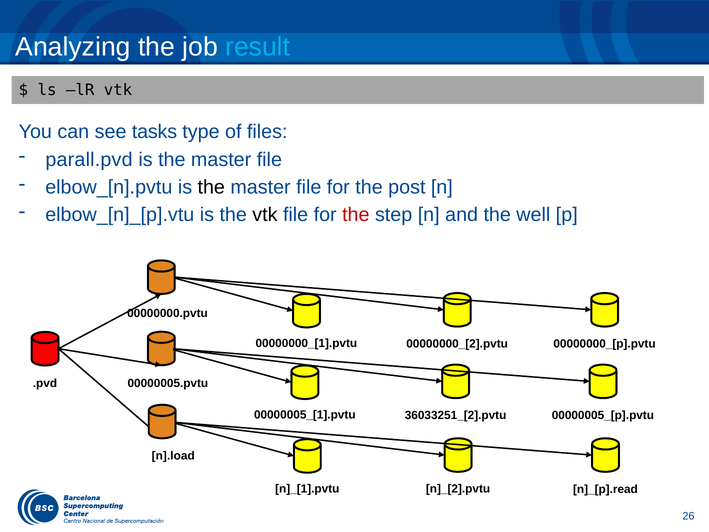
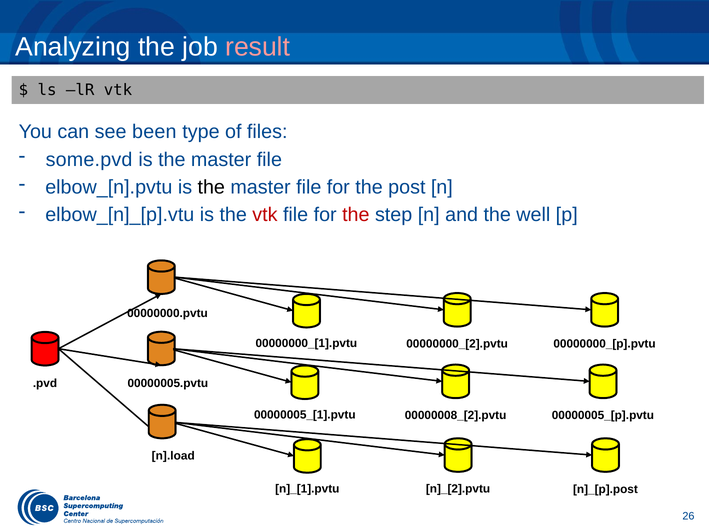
result colour: light blue -> pink
tasks: tasks -> been
parall.pvd: parall.pvd -> some.pvd
vtk at (265, 215) colour: black -> red
36033251_[2].pvtu: 36033251_[2].pvtu -> 00000008_[2].pvtu
n]_[p].read: n]_[p].read -> n]_[p].post
